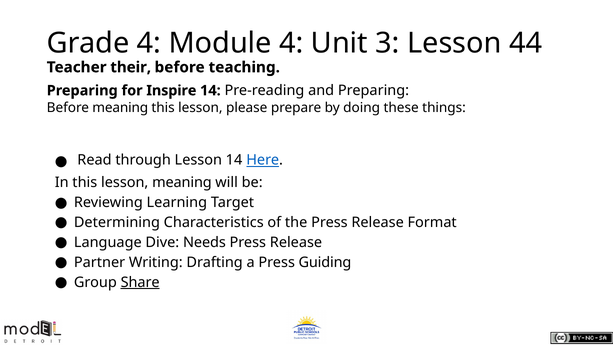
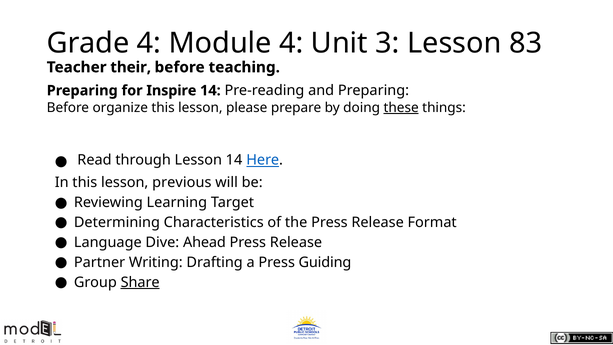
44: 44 -> 83
Before meaning: meaning -> organize
these underline: none -> present
lesson meaning: meaning -> previous
Needs: Needs -> Ahead
